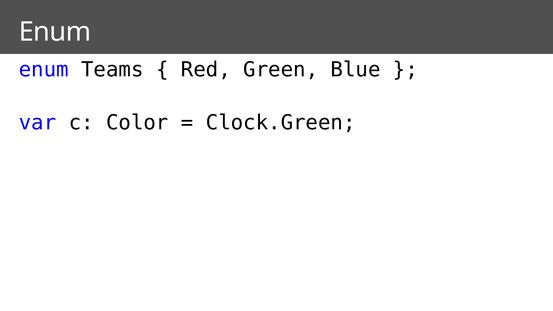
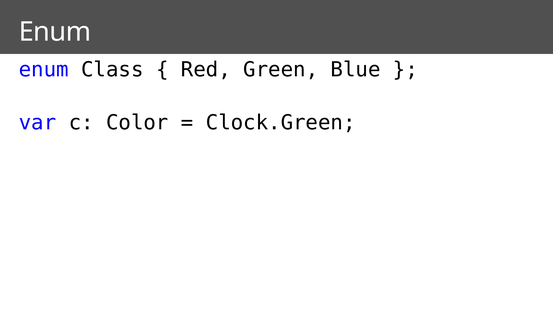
Teams: Teams -> Class
